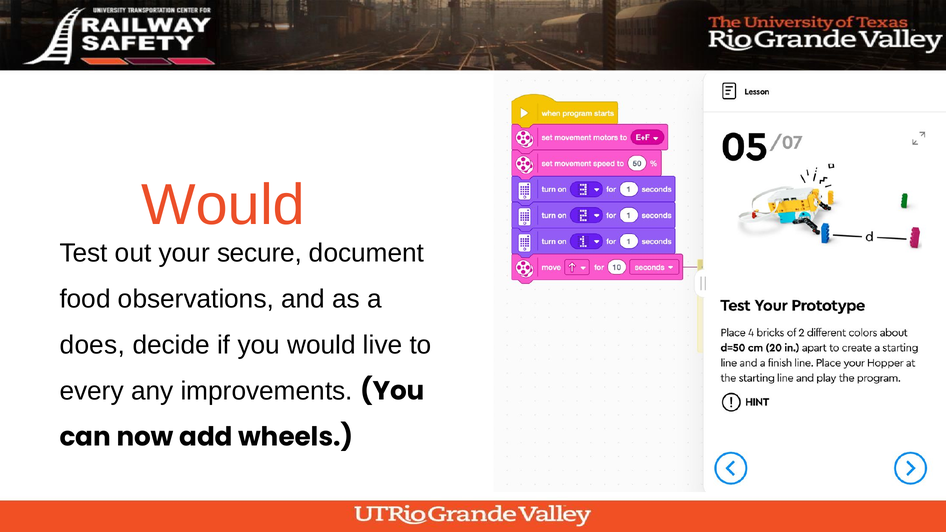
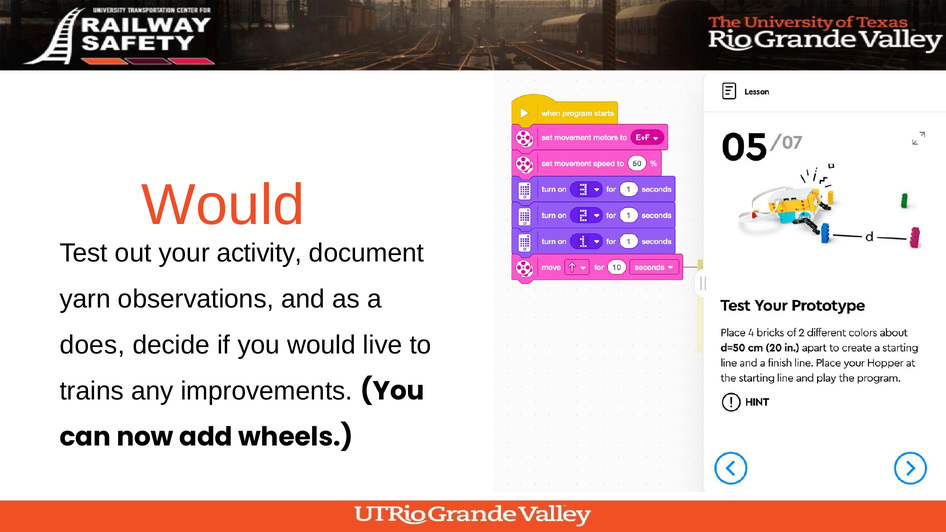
secure: secure -> activity
food: food -> yarn
every: every -> trains
